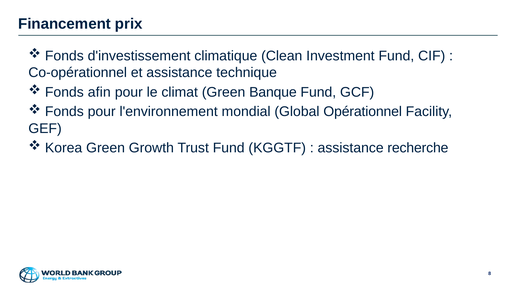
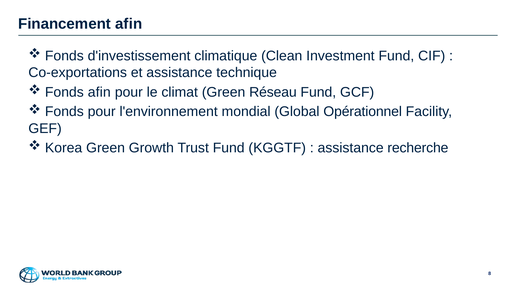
Financement prix: prix -> afin
Co-opérationnel: Co-opérationnel -> Co-exportations
Banque: Banque -> Réseau
